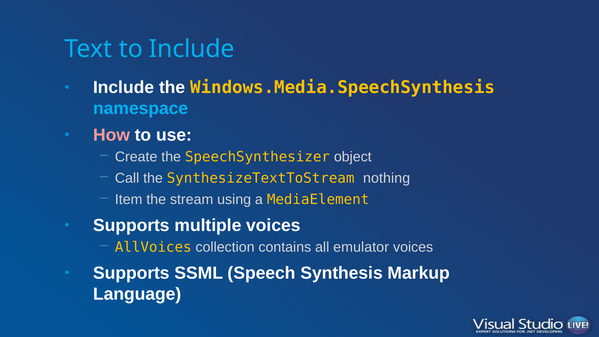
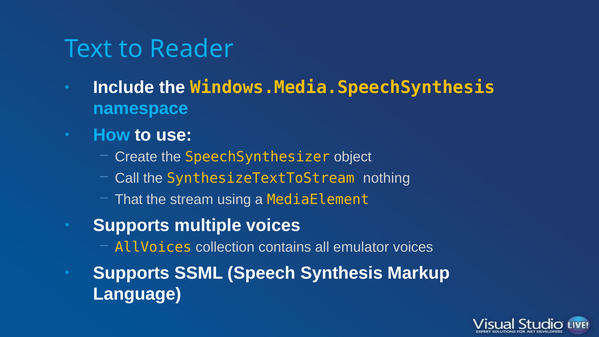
to Include: Include -> Reader
How colour: pink -> light blue
Item: Item -> That
